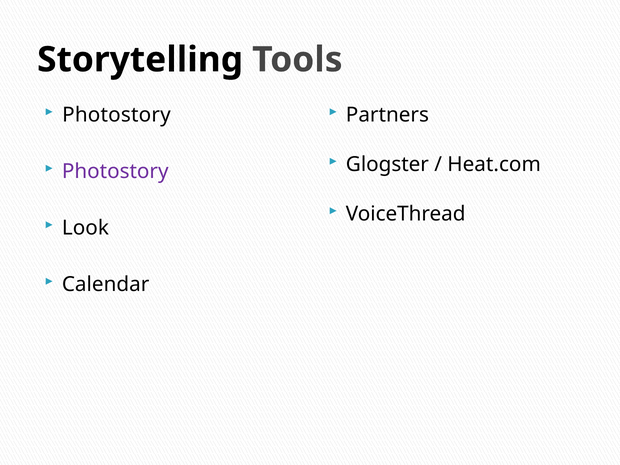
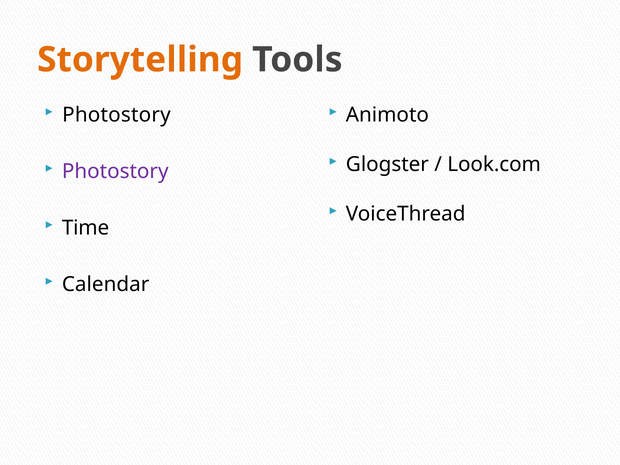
Storytelling colour: black -> orange
Partners: Partners -> Animoto
Heat.com: Heat.com -> Look.com
Look: Look -> Time
